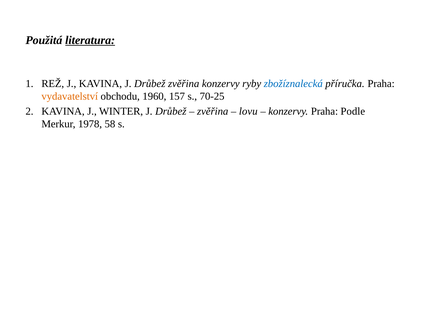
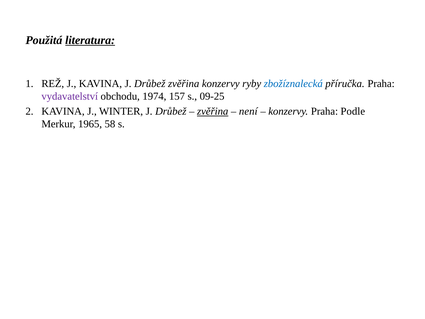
vydavatelství colour: orange -> purple
1960: 1960 -> 1974
70-25: 70-25 -> 09-25
zvěřina at (213, 111) underline: none -> present
lovu: lovu -> není
1978: 1978 -> 1965
